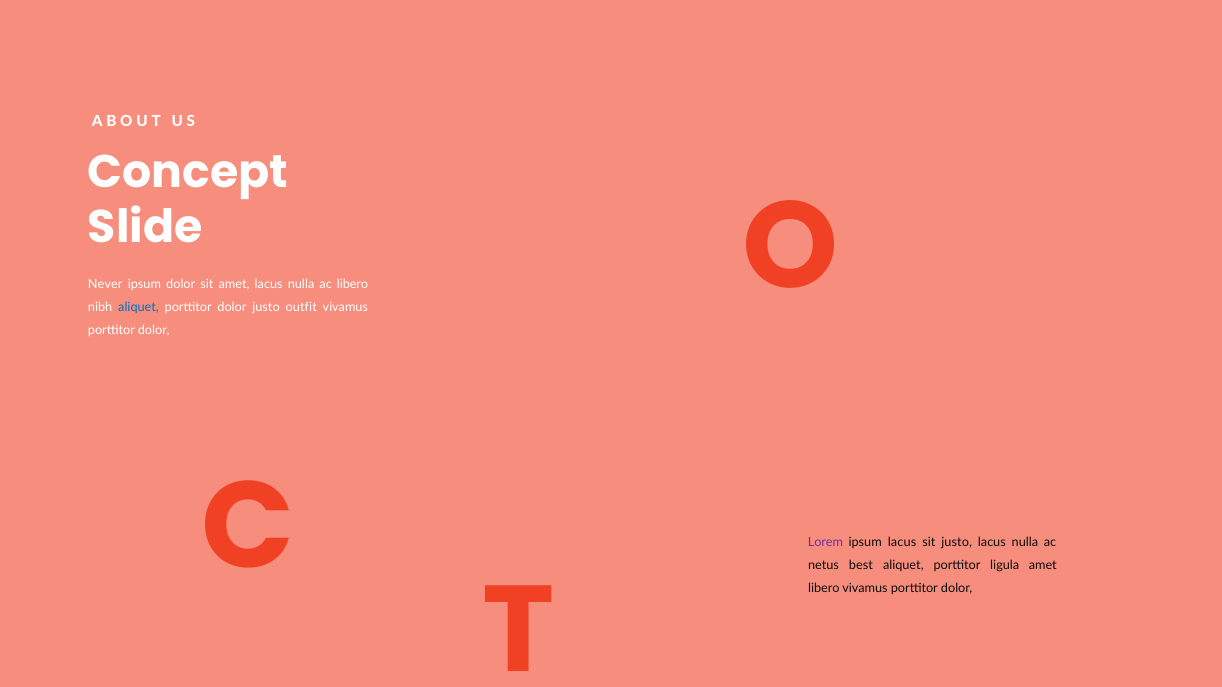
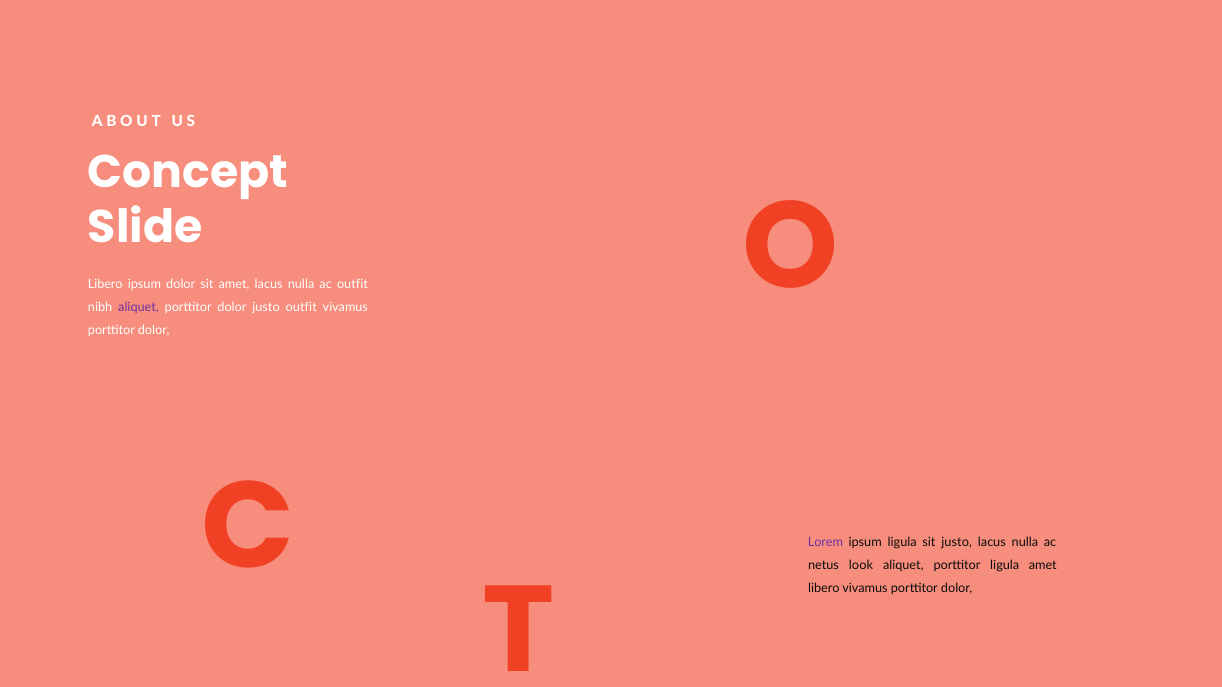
Never at (105, 284): Never -> Libero
ac libero: libero -> outfit
aliquet at (139, 307) colour: blue -> purple
ipsum lacus: lacus -> ligula
best: best -> look
